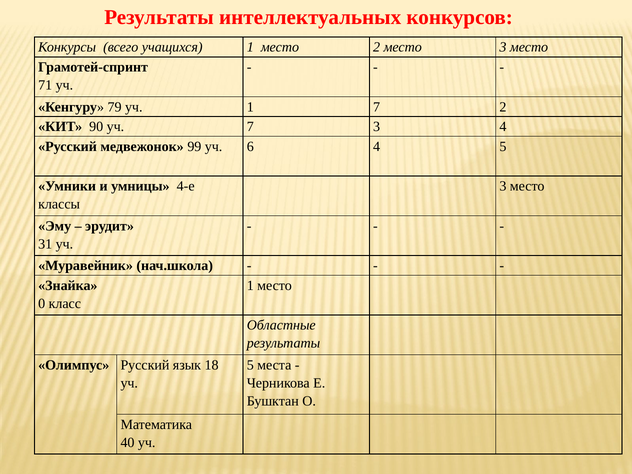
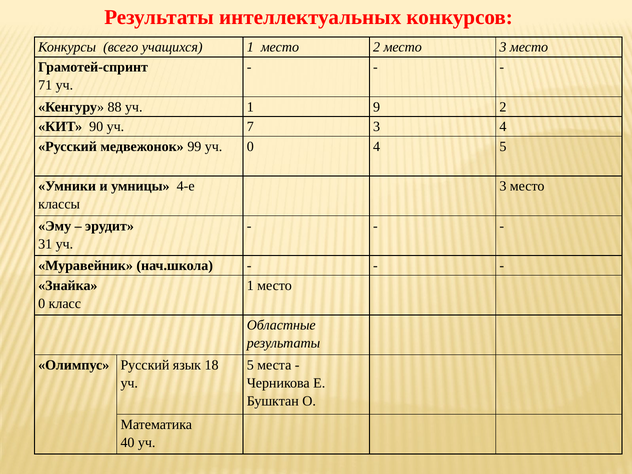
79: 79 -> 88
1 7: 7 -> 9
уч 6: 6 -> 0
